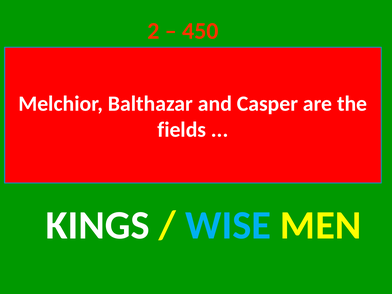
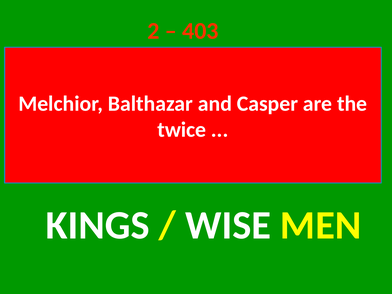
450: 450 -> 403
fields: fields -> twice
WISE colour: light blue -> white
